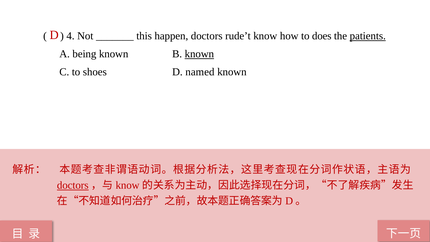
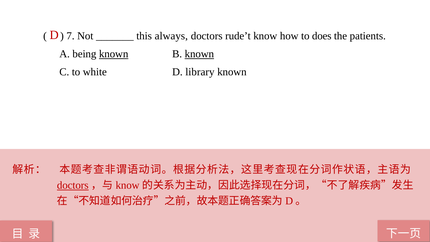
4: 4 -> 7
happen: happen -> always
patients underline: present -> none
known at (114, 54) underline: none -> present
shoes: shoes -> white
named: named -> library
